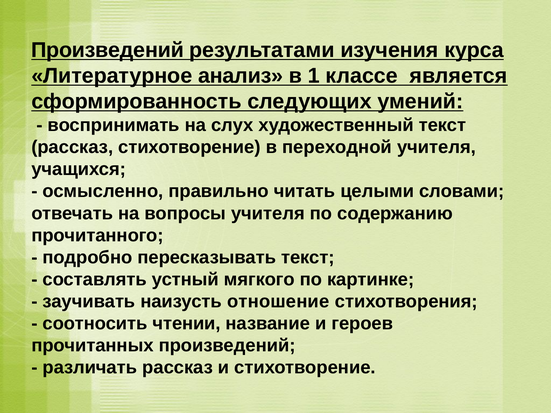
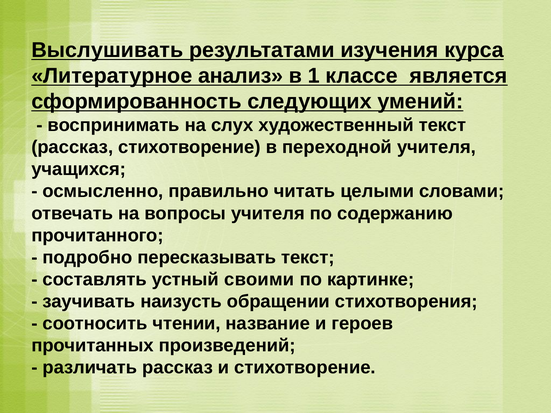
Произведений at (107, 50): Произведений -> Выслушивать
мягкого: мягкого -> своими
отношение: отношение -> обращении
